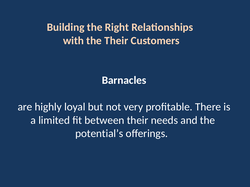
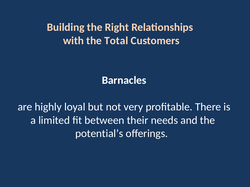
the Their: Their -> Total
